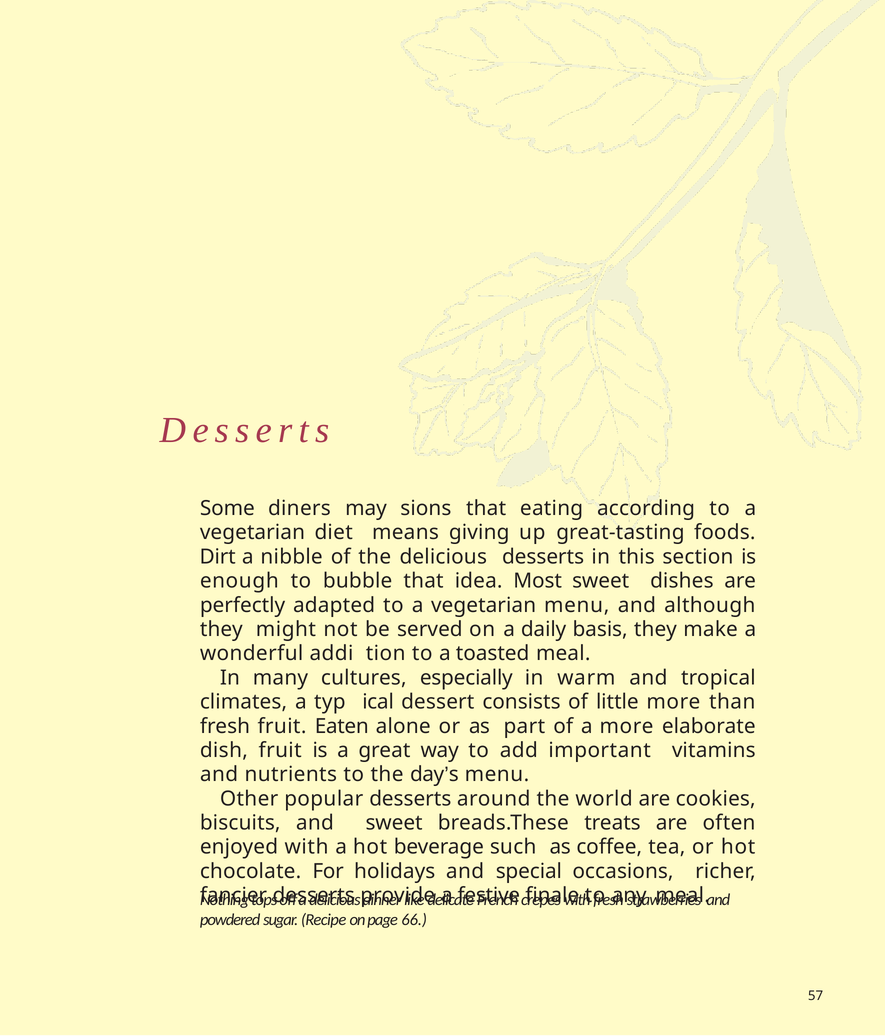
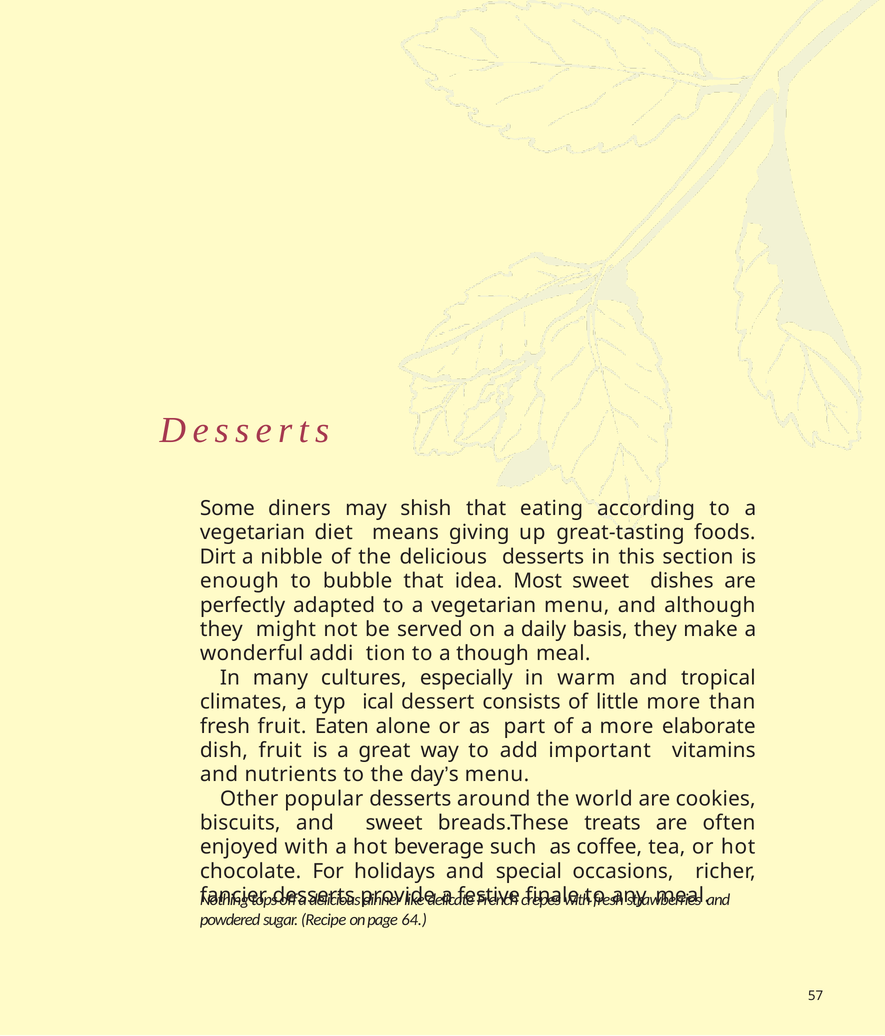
sions: sions -> shish
toasted: toasted -> though
66: 66 -> 64
